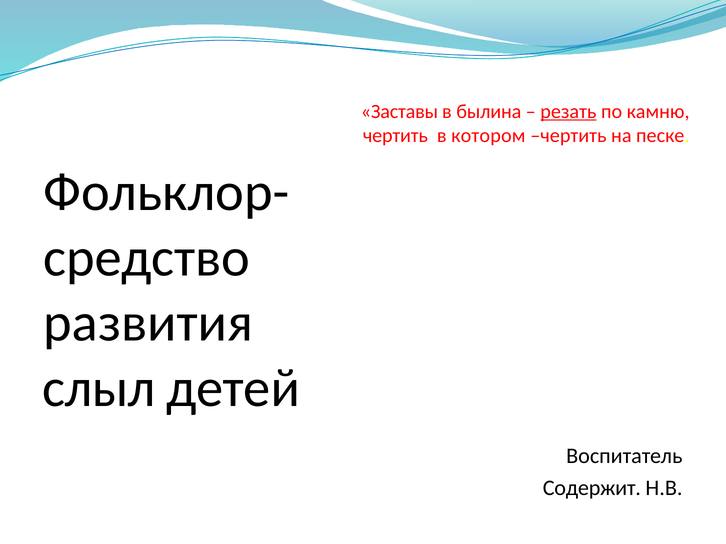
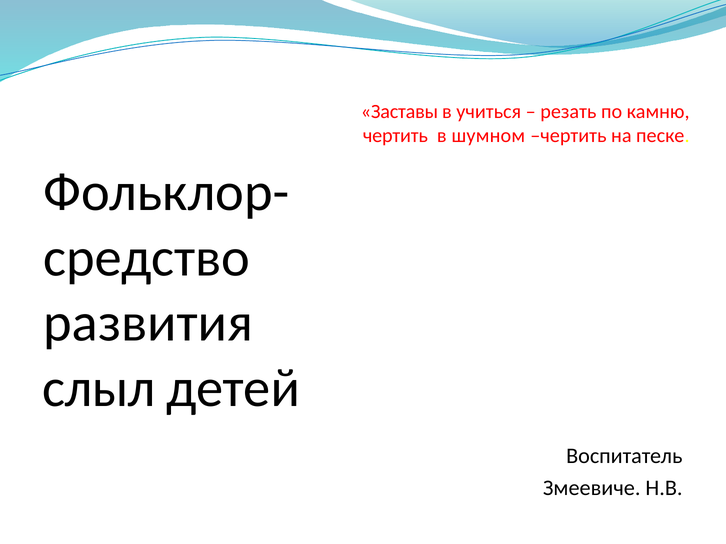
былина: былина -> учиться
резать underline: present -> none
котором: котором -> шумном
Содержит: Содержит -> Змеевиче
